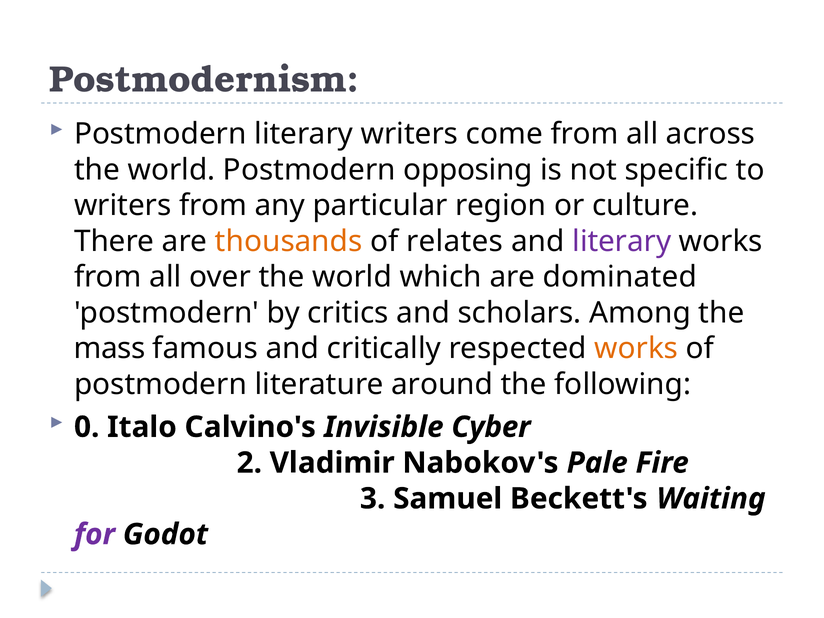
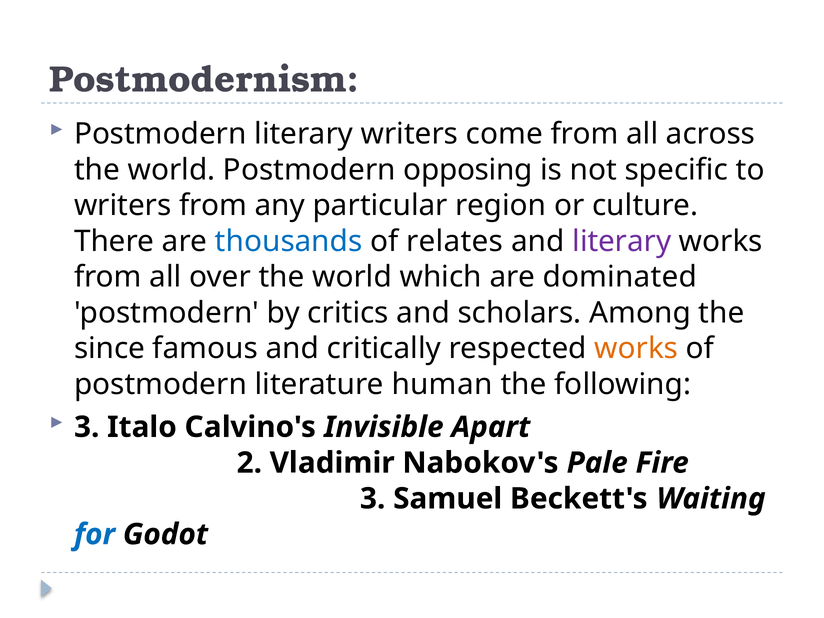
thousands colour: orange -> blue
mass: mass -> since
around: around -> human
0 at (87, 427): 0 -> 3
Cyber: Cyber -> Apart
for colour: purple -> blue
